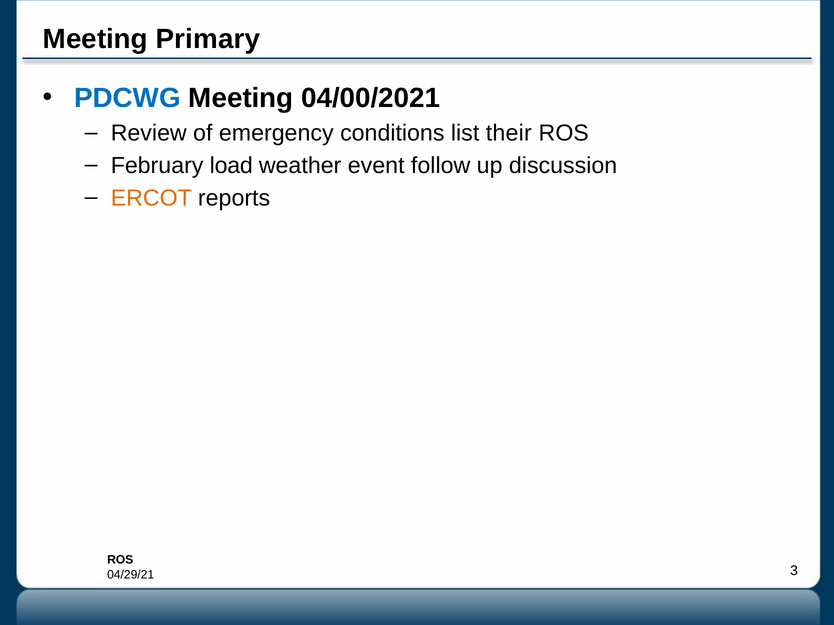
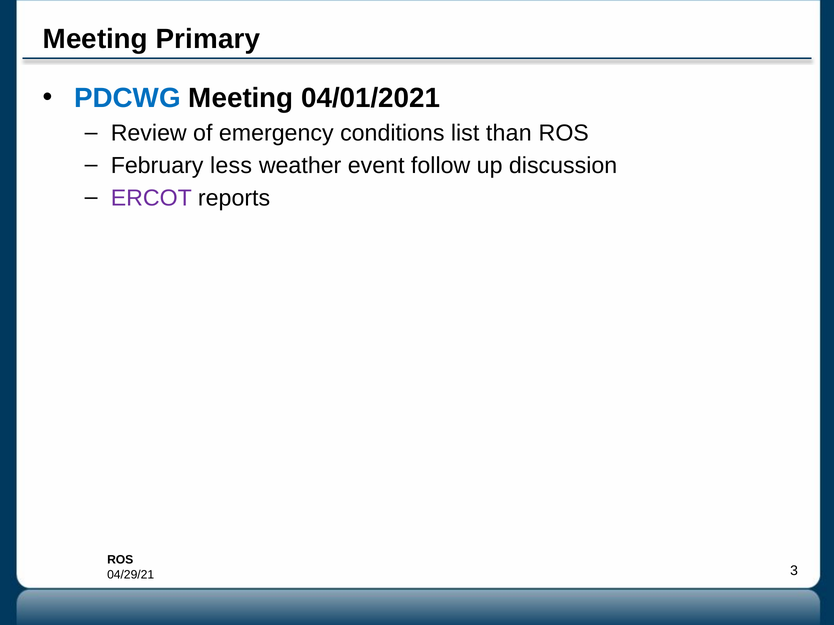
04/00/2021: 04/00/2021 -> 04/01/2021
their: their -> than
load: load -> less
ERCOT colour: orange -> purple
